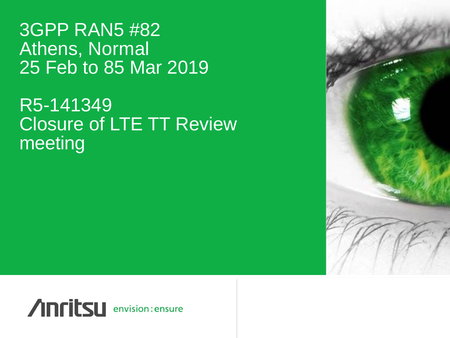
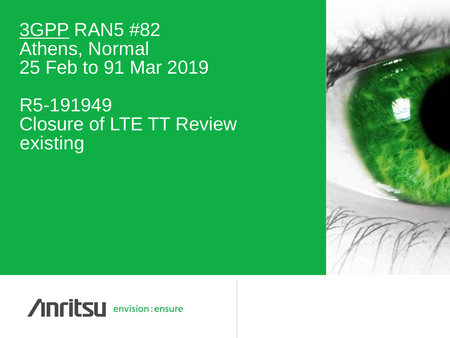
3GPP underline: none -> present
85: 85 -> 91
R5-141349: R5-141349 -> R5-191949
meeting: meeting -> existing
